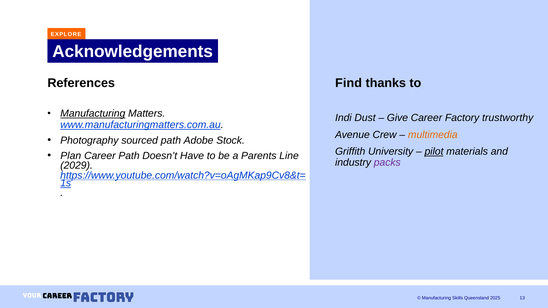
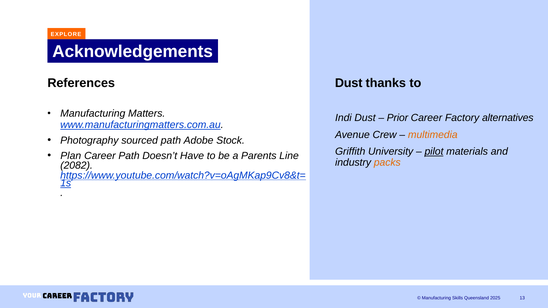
References Find: Find -> Dust
Manufacturing at (93, 114) underline: present -> none
Give: Give -> Prior
trustworthy: trustworthy -> alternatives
packs colour: purple -> orange
2029: 2029 -> 2082
